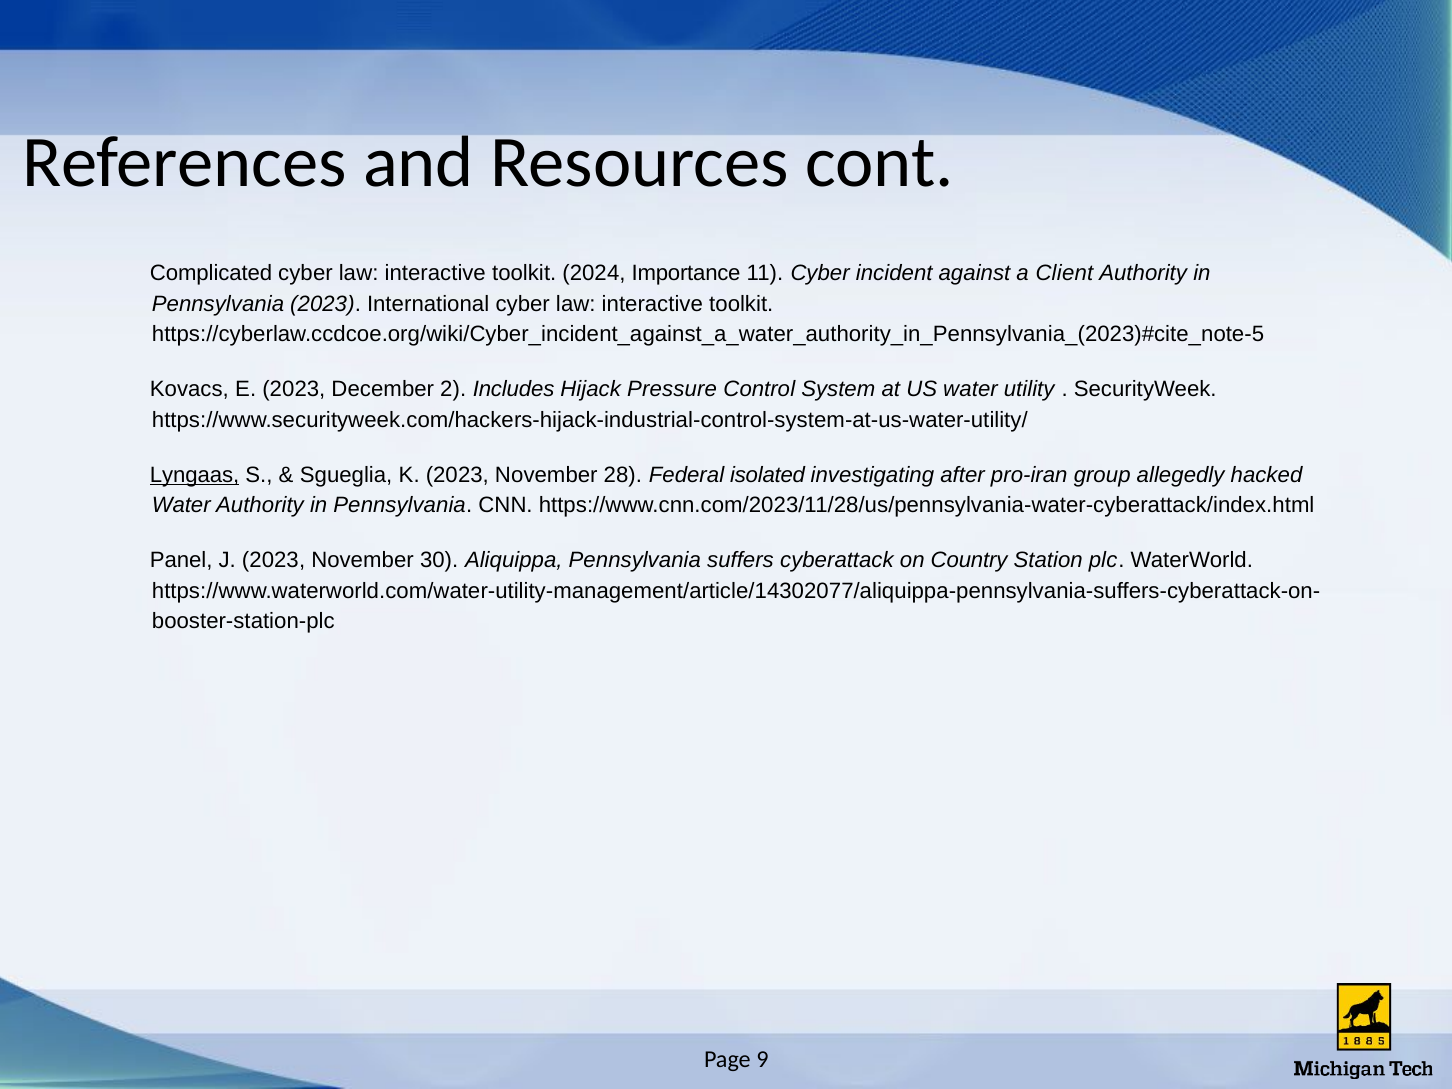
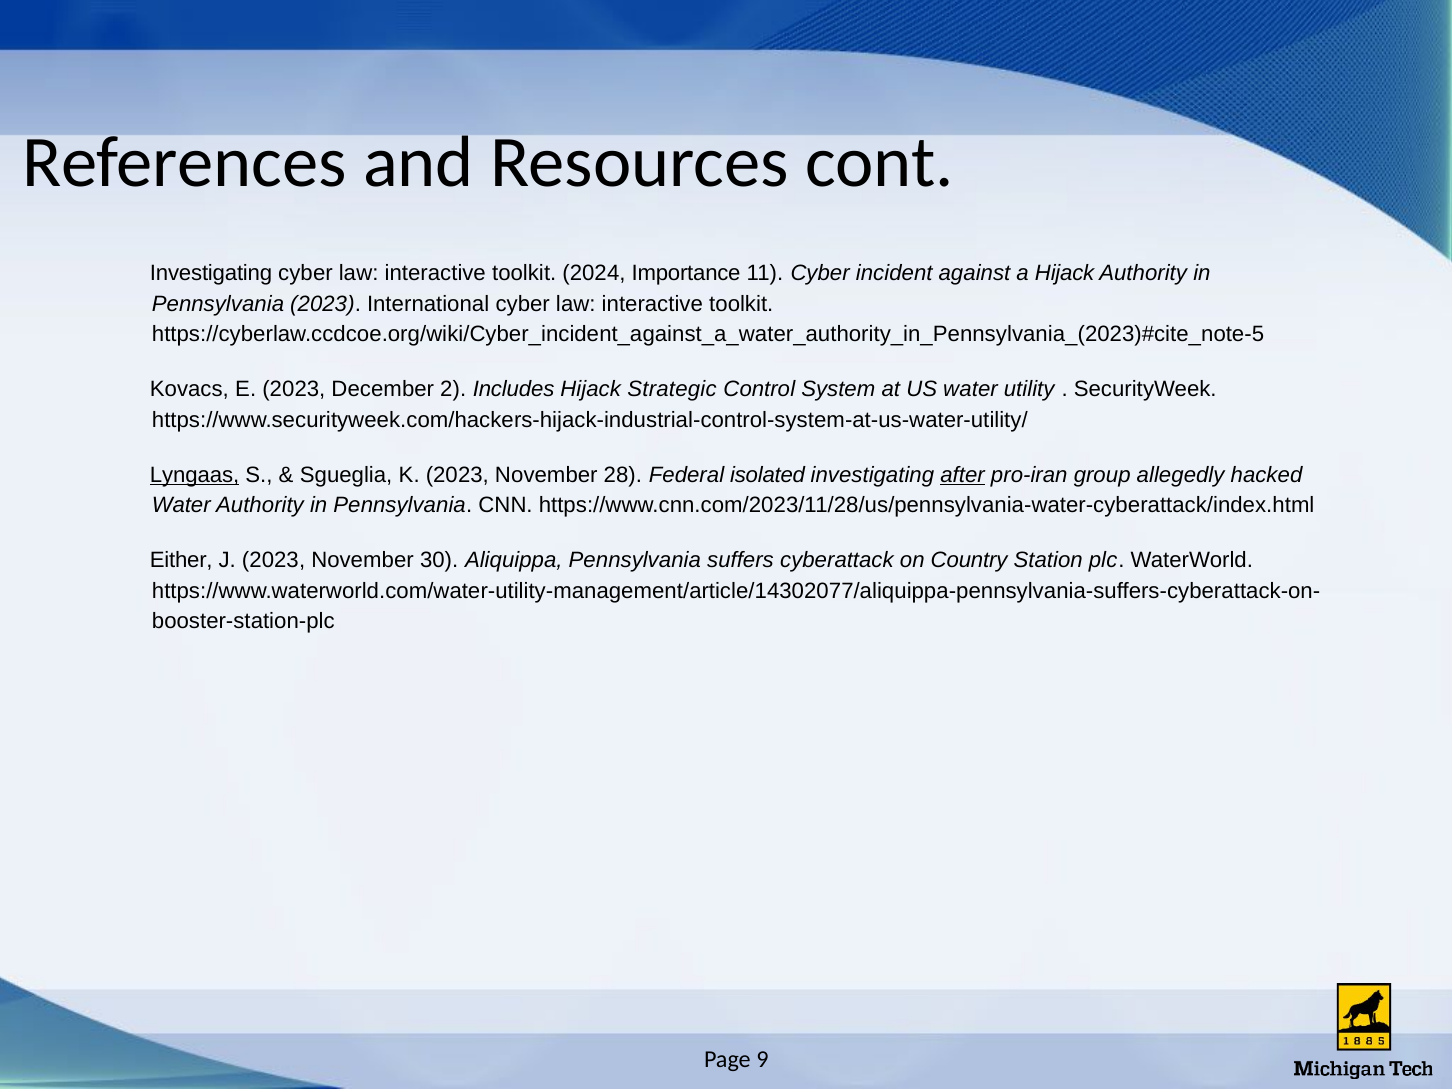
Complicated at (211, 273): Complicated -> Investigating
a Client: Client -> Hijack
Pressure: Pressure -> Strategic
after underline: none -> present
Panel: Panel -> Either
